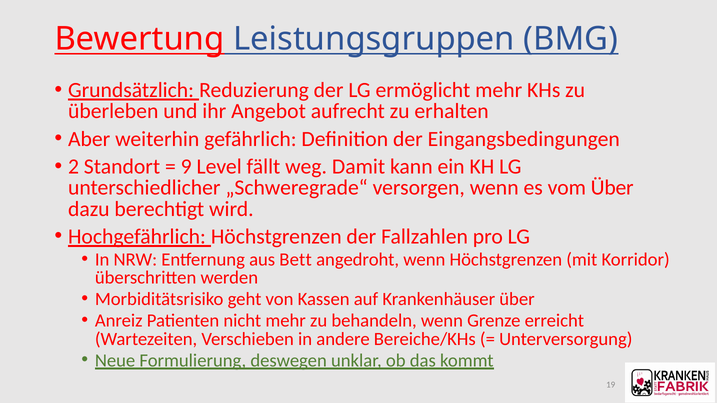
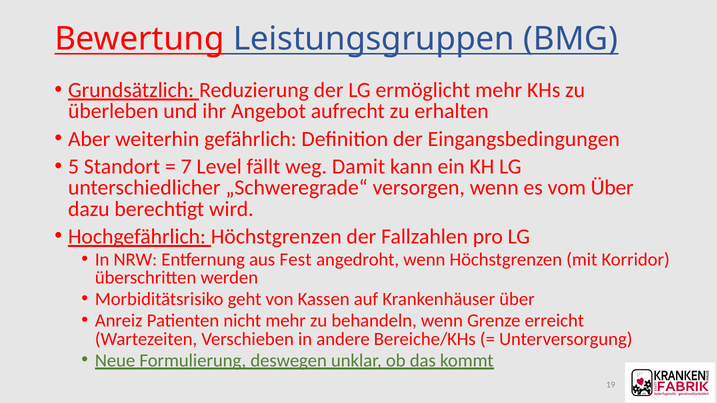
2: 2 -> 5
9: 9 -> 7
Bett: Bett -> Fest
